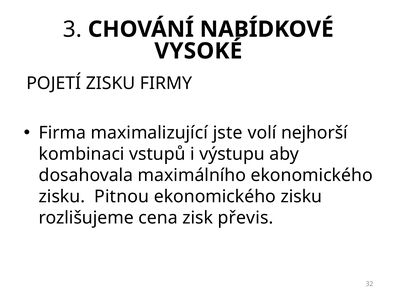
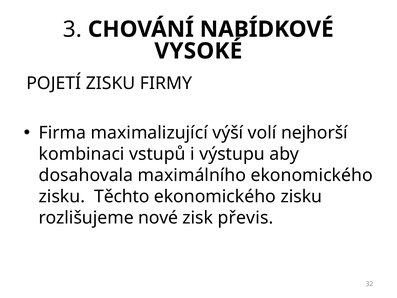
jste: jste -> výší
Pitnou: Pitnou -> Těchto
cena: cena -> nové
